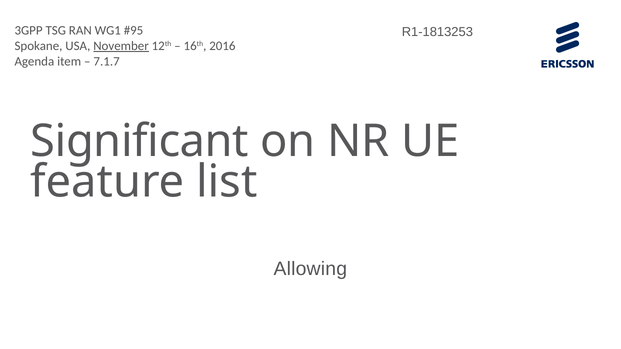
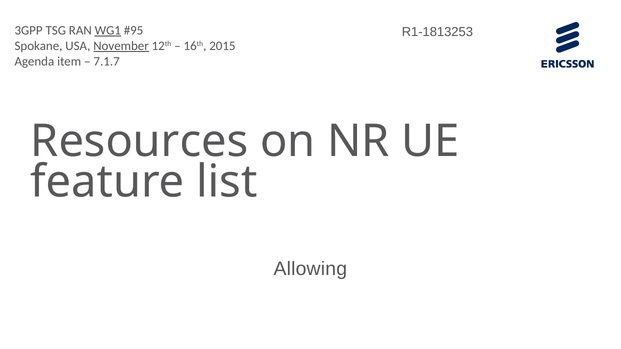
WG1 underline: none -> present
2016: 2016 -> 2015
Significant: Significant -> Resources
